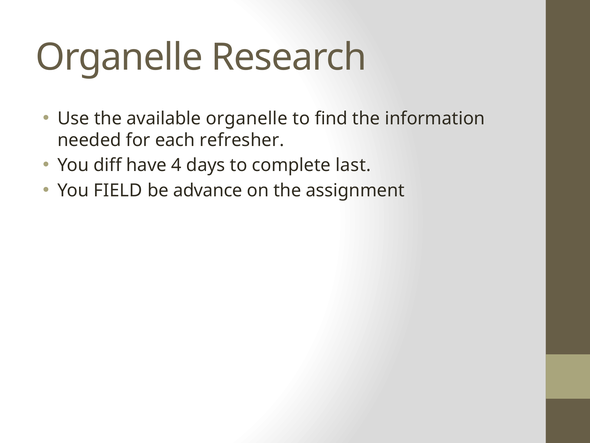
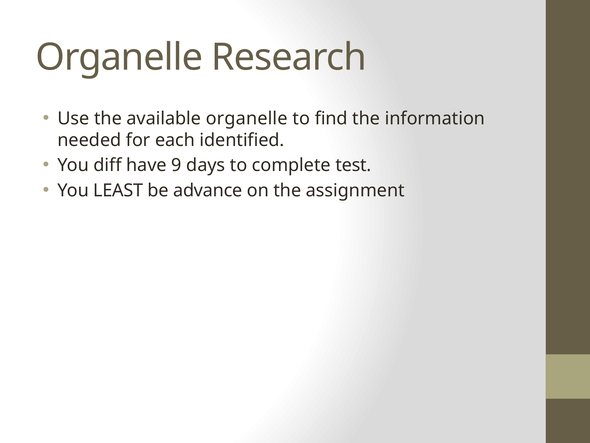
refresher: refresher -> identified
4: 4 -> 9
last: last -> test
FIELD: FIELD -> LEAST
